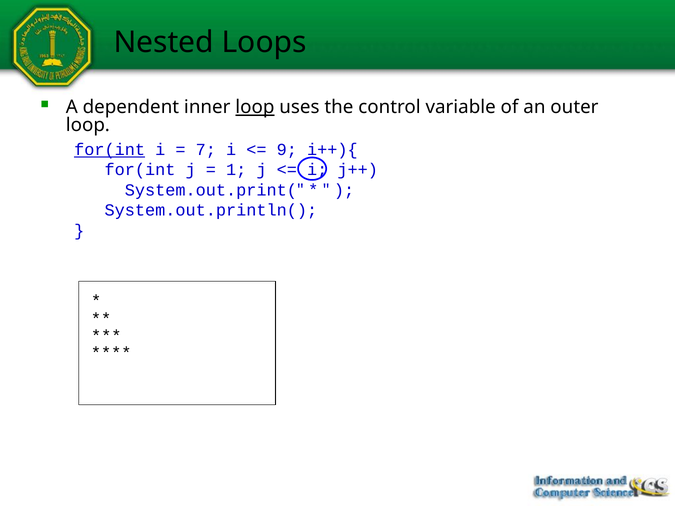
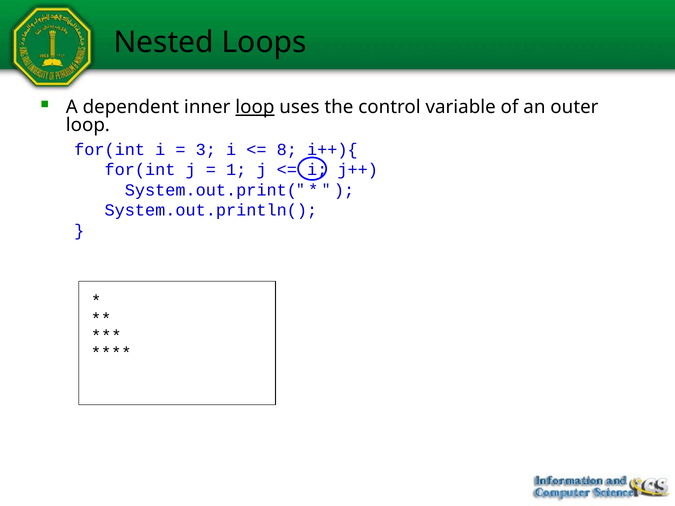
for(int at (110, 150) underline: present -> none
7: 7 -> 3
9: 9 -> 8
